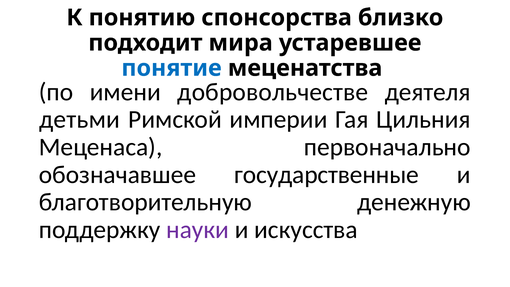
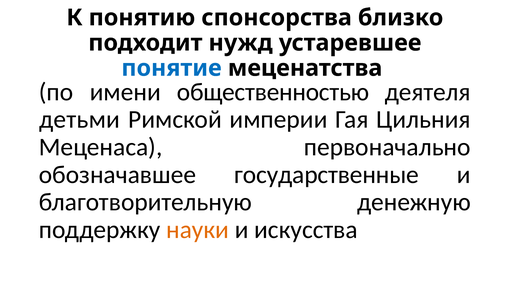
мира: мира -> нужд
добровольчестве: добровольчестве -> общественностью
науки colour: purple -> orange
